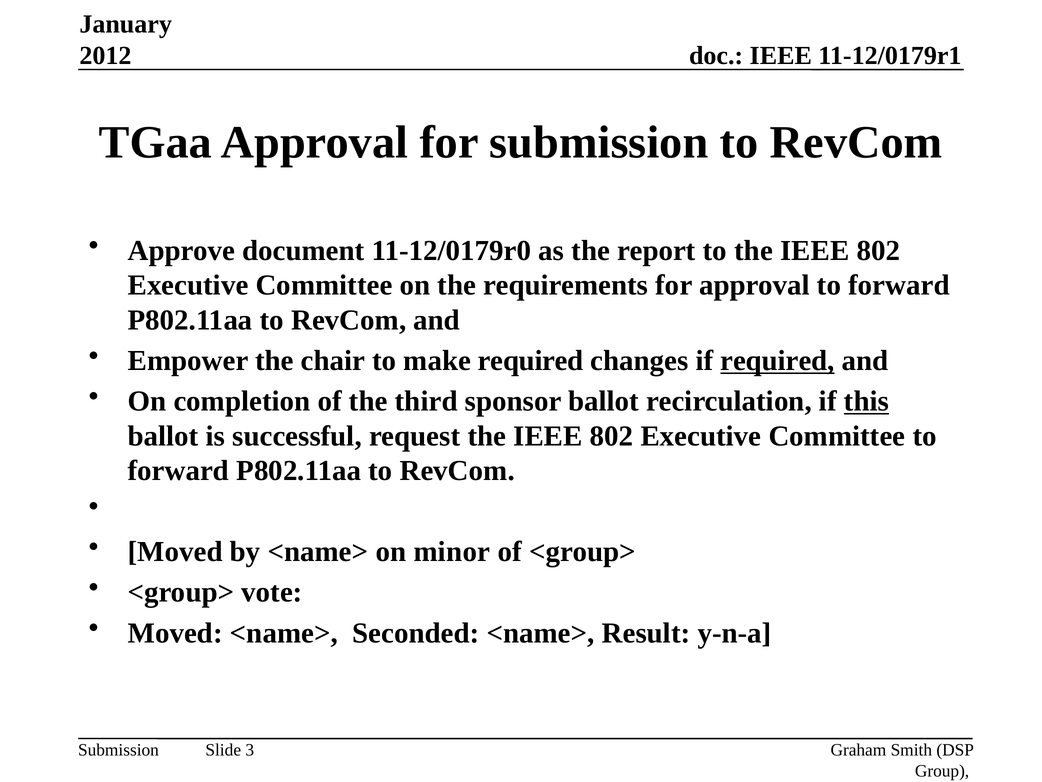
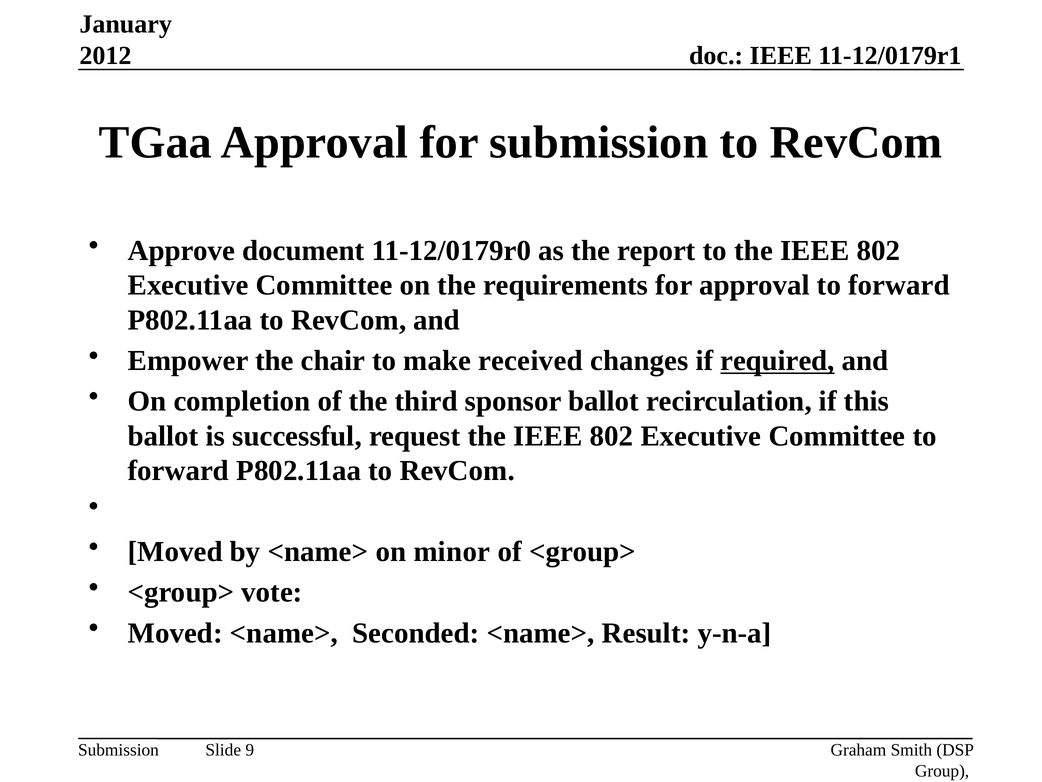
make required: required -> received
this underline: present -> none
3: 3 -> 9
